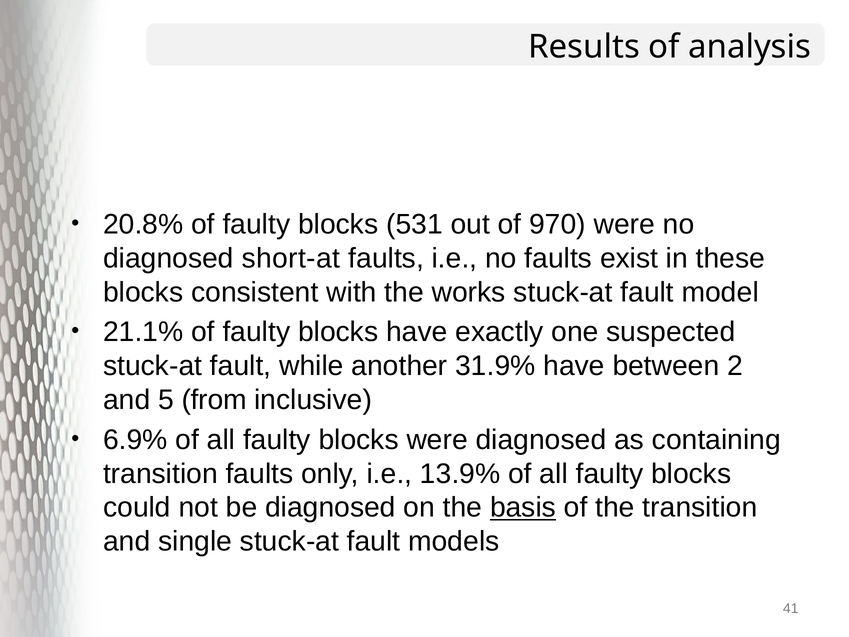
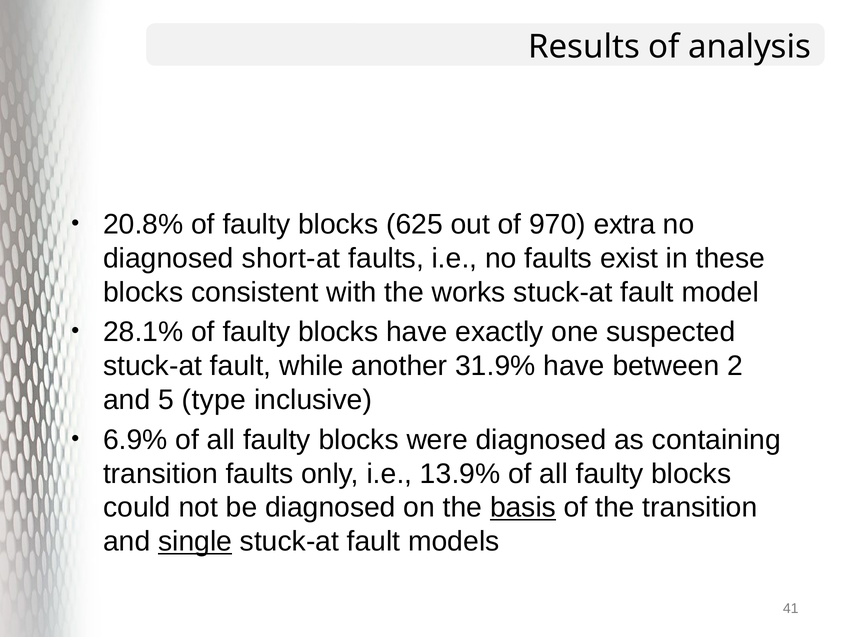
531: 531 -> 625
970 were: were -> extra
21.1%: 21.1% -> 28.1%
from: from -> type
single underline: none -> present
